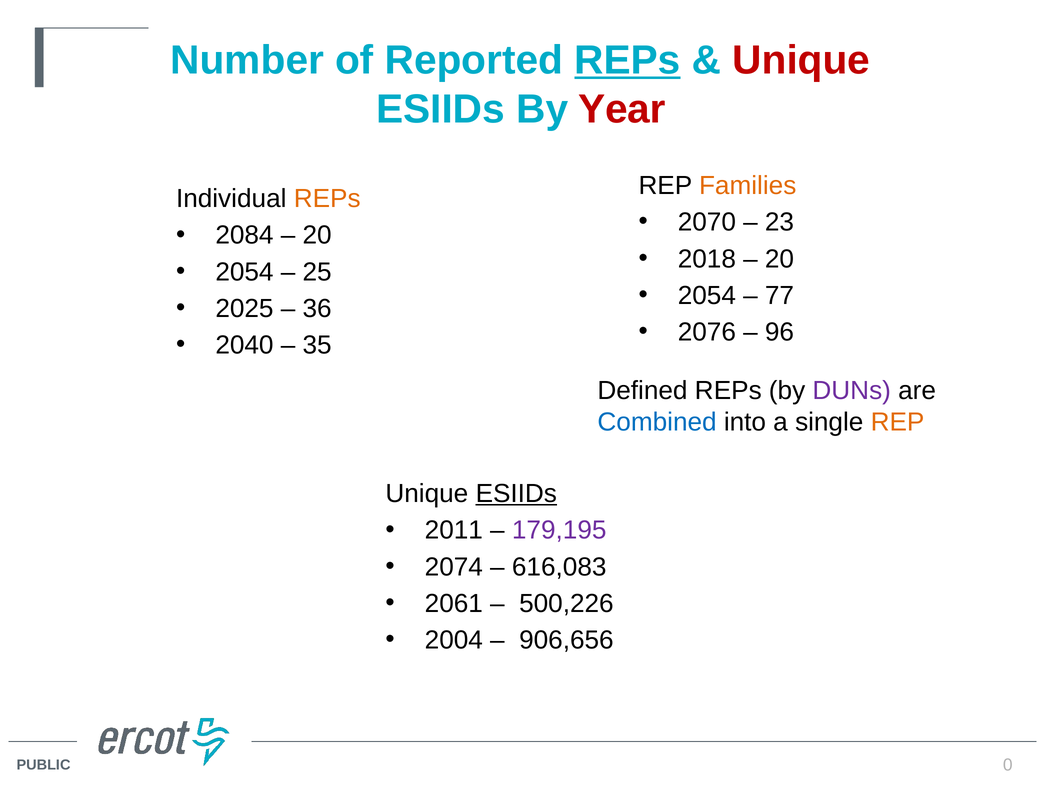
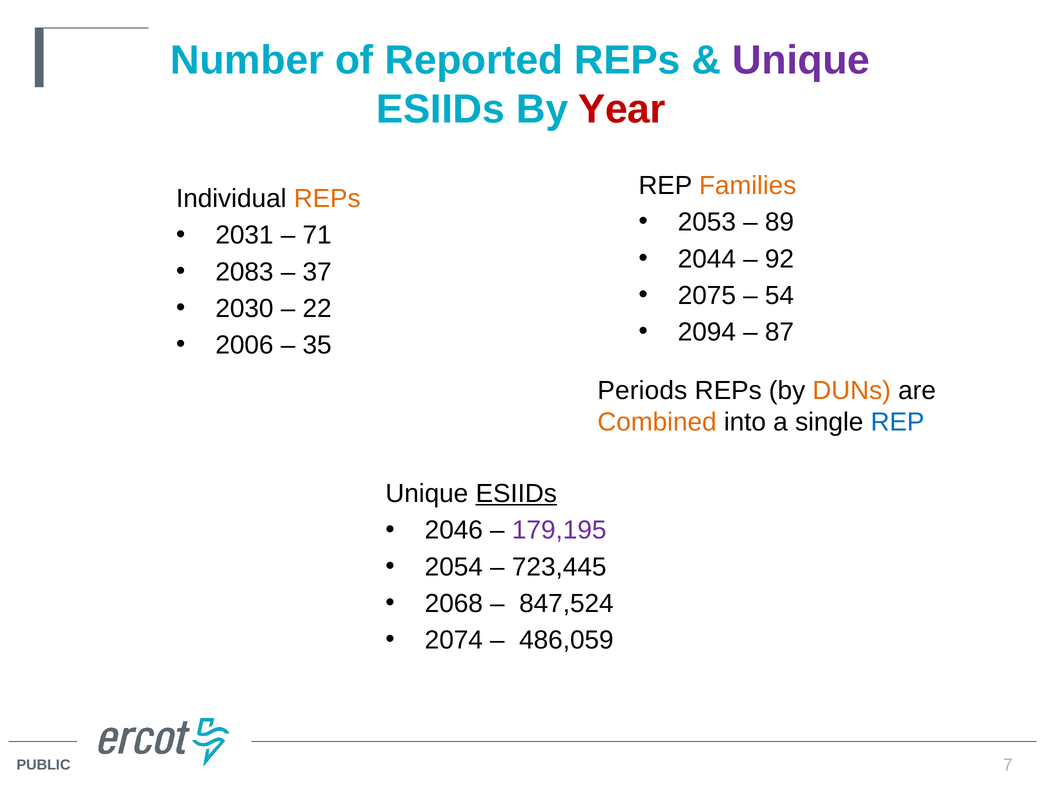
REPs at (627, 60) underline: present -> none
Unique at (801, 60) colour: red -> purple
2070: 2070 -> 2053
23: 23 -> 89
2084: 2084 -> 2031
20 at (317, 235): 20 -> 71
2018: 2018 -> 2044
20 at (779, 259): 20 -> 92
2054 at (244, 272): 2054 -> 2083
25: 25 -> 37
2054 at (707, 296): 2054 -> 2075
77: 77 -> 54
2025: 2025 -> 2030
36: 36 -> 22
2076: 2076 -> 2094
96: 96 -> 87
2040: 2040 -> 2006
Defined: Defined -> Periods
DUNs colour: purple -> orange
Combined colour: blue -> orange
REP at (898, 422) colour: orange -> blue
2011: 2011 -> 2046
2074: 2074 -> 2054
616,083: 616,083 -> 723,445
2061: 2061 -> 2068
500,226: 500,226 -> 847,524
2004: 2004 -> 2074
906,656: 906,656 -> 486,059
0: 0 -> 7
